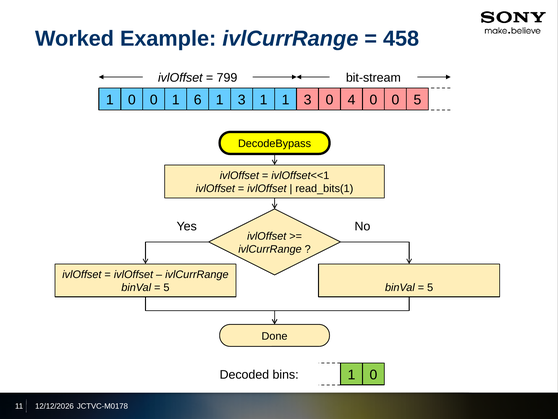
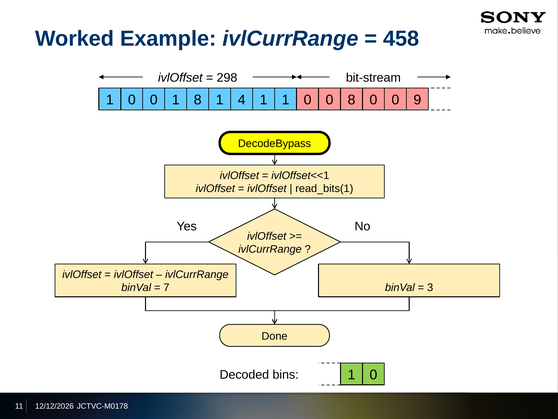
799: 799 -> 298
1 6: 6 -> 8
3 at (242, 100): 3 -> 4
1 1 3: 3 -> 0
0 4: 4 -> 8
0 5: 5 -> 9
5 at (167, 287): 5 -> 7
5 at (430, 287): 5 -> 3
